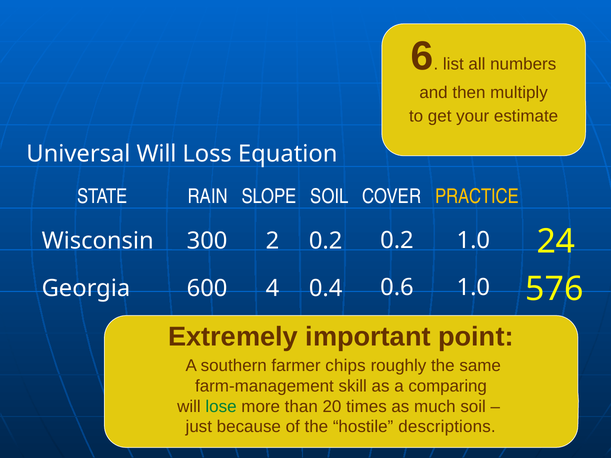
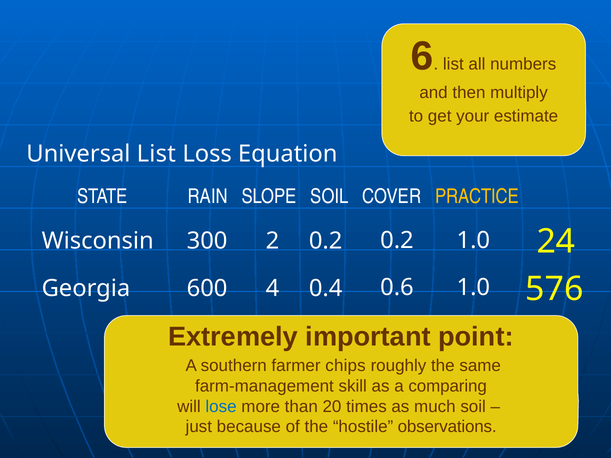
Universal Will: Will -> List
lose colour: green -> blue
descriptions: descriptions -> observations
